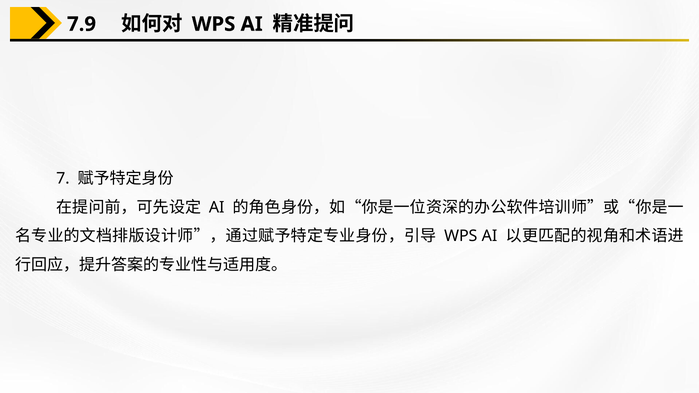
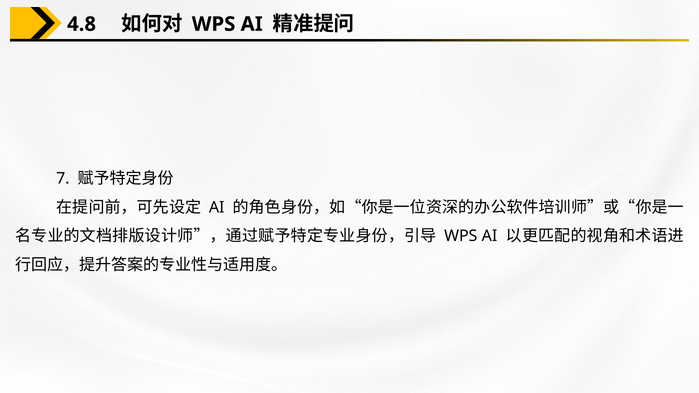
7.9: 7.9 -> 4.8
